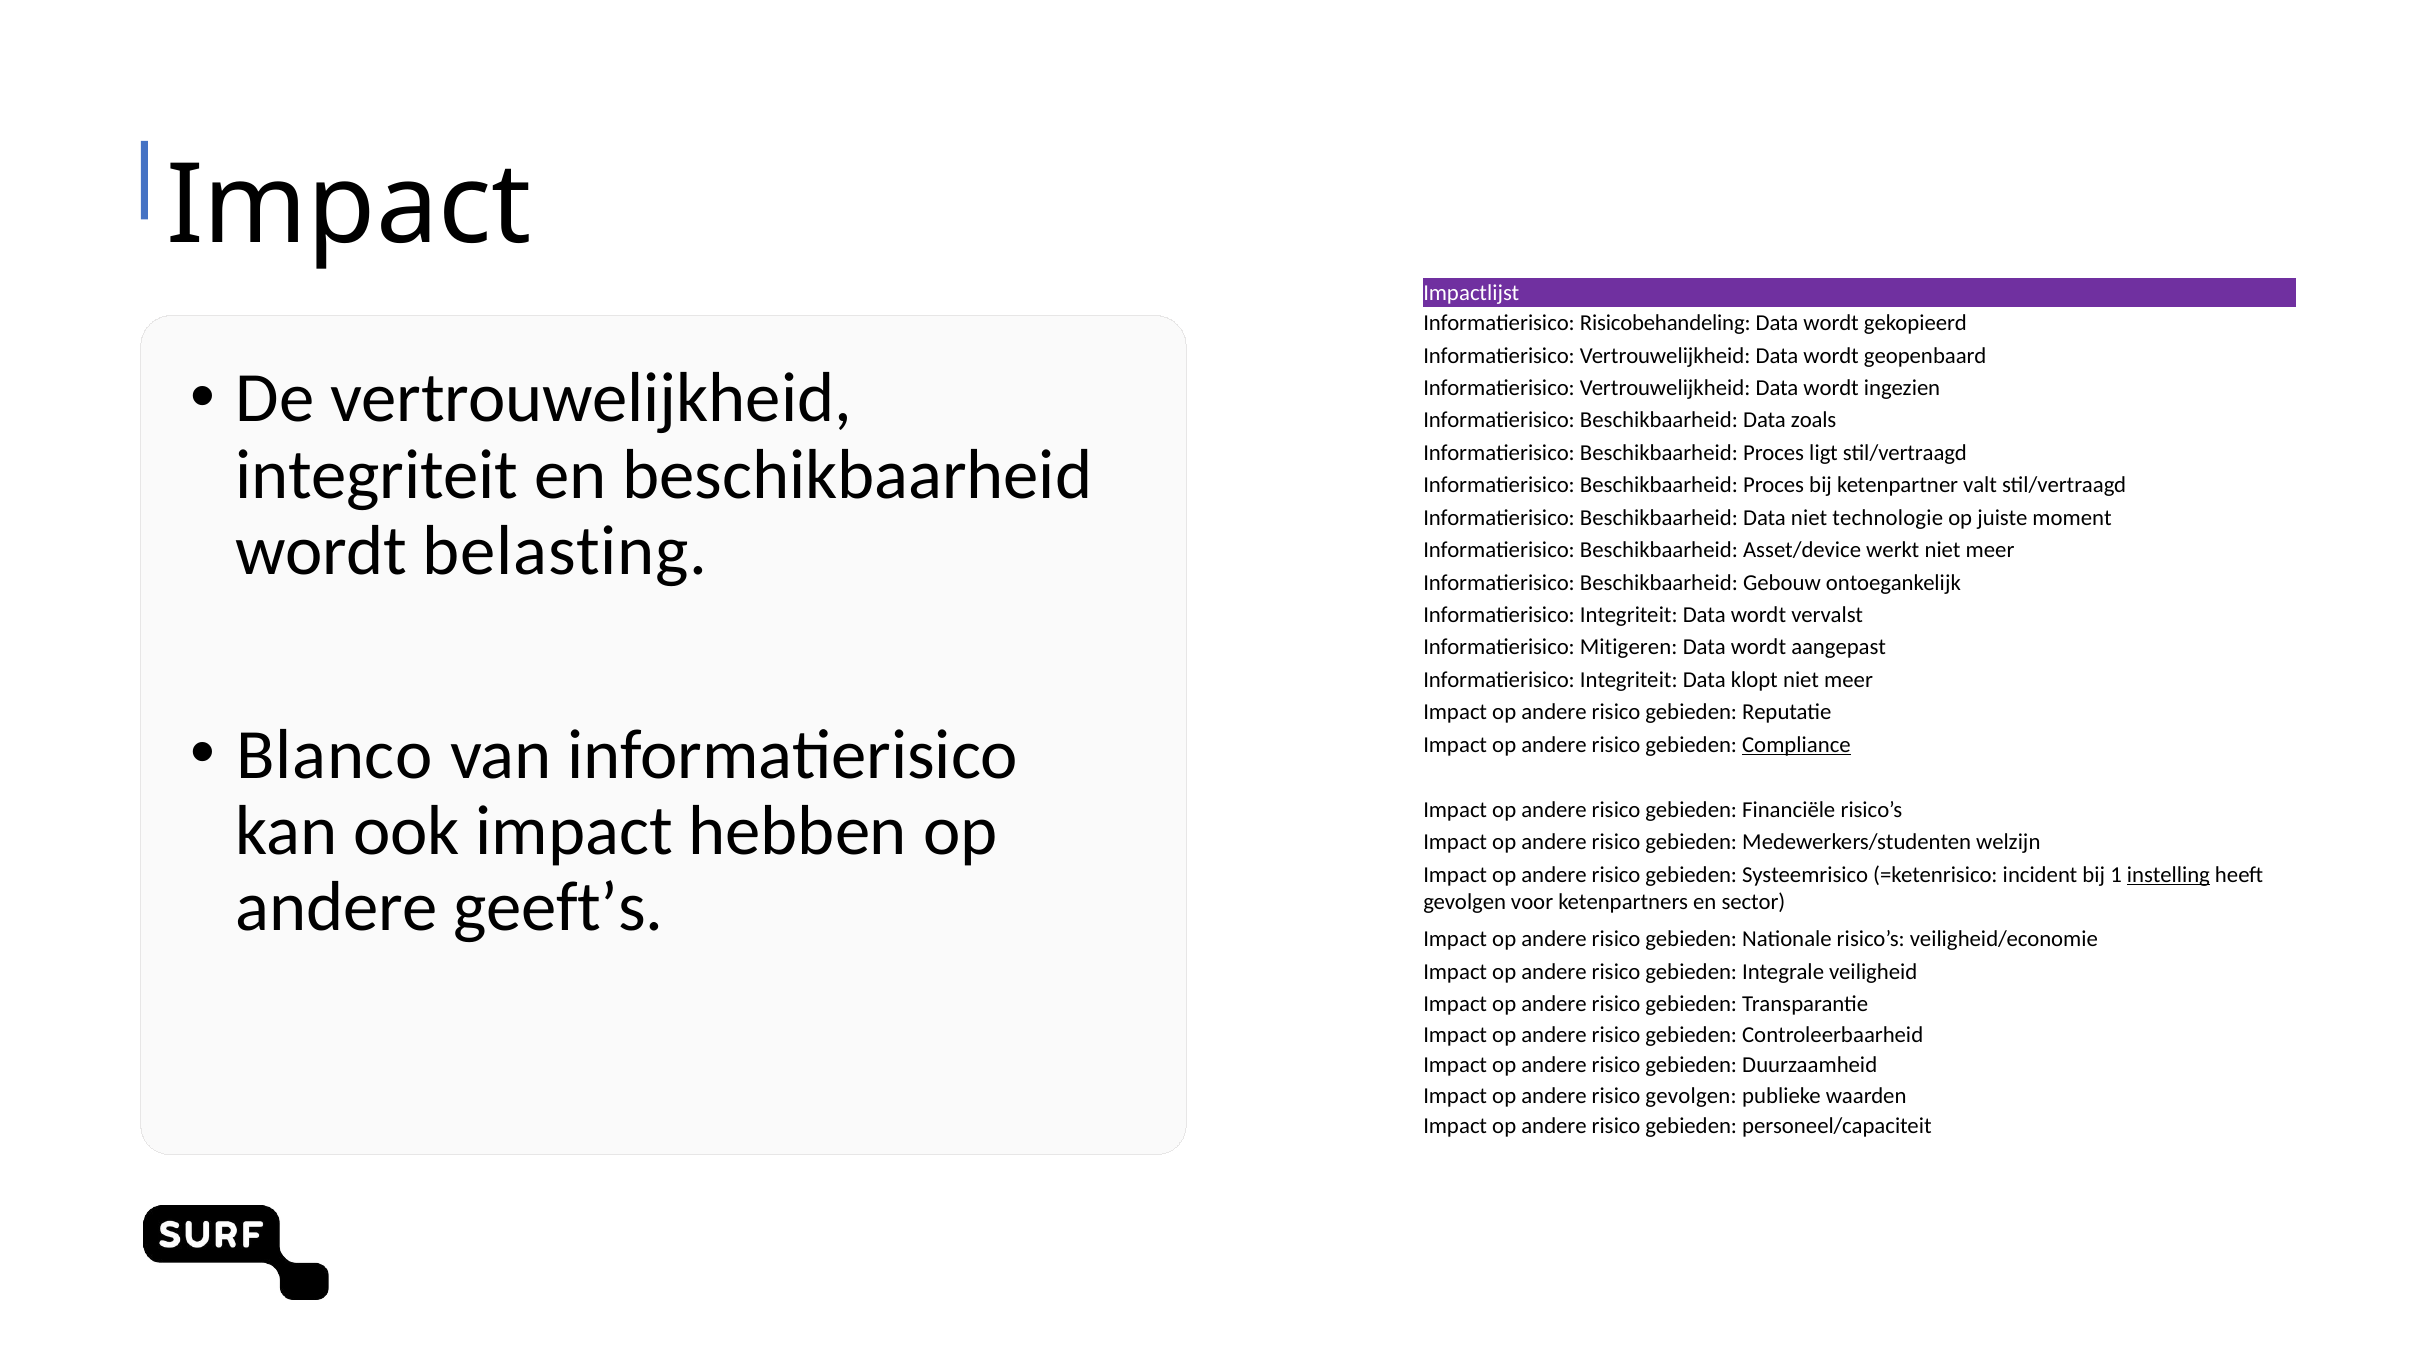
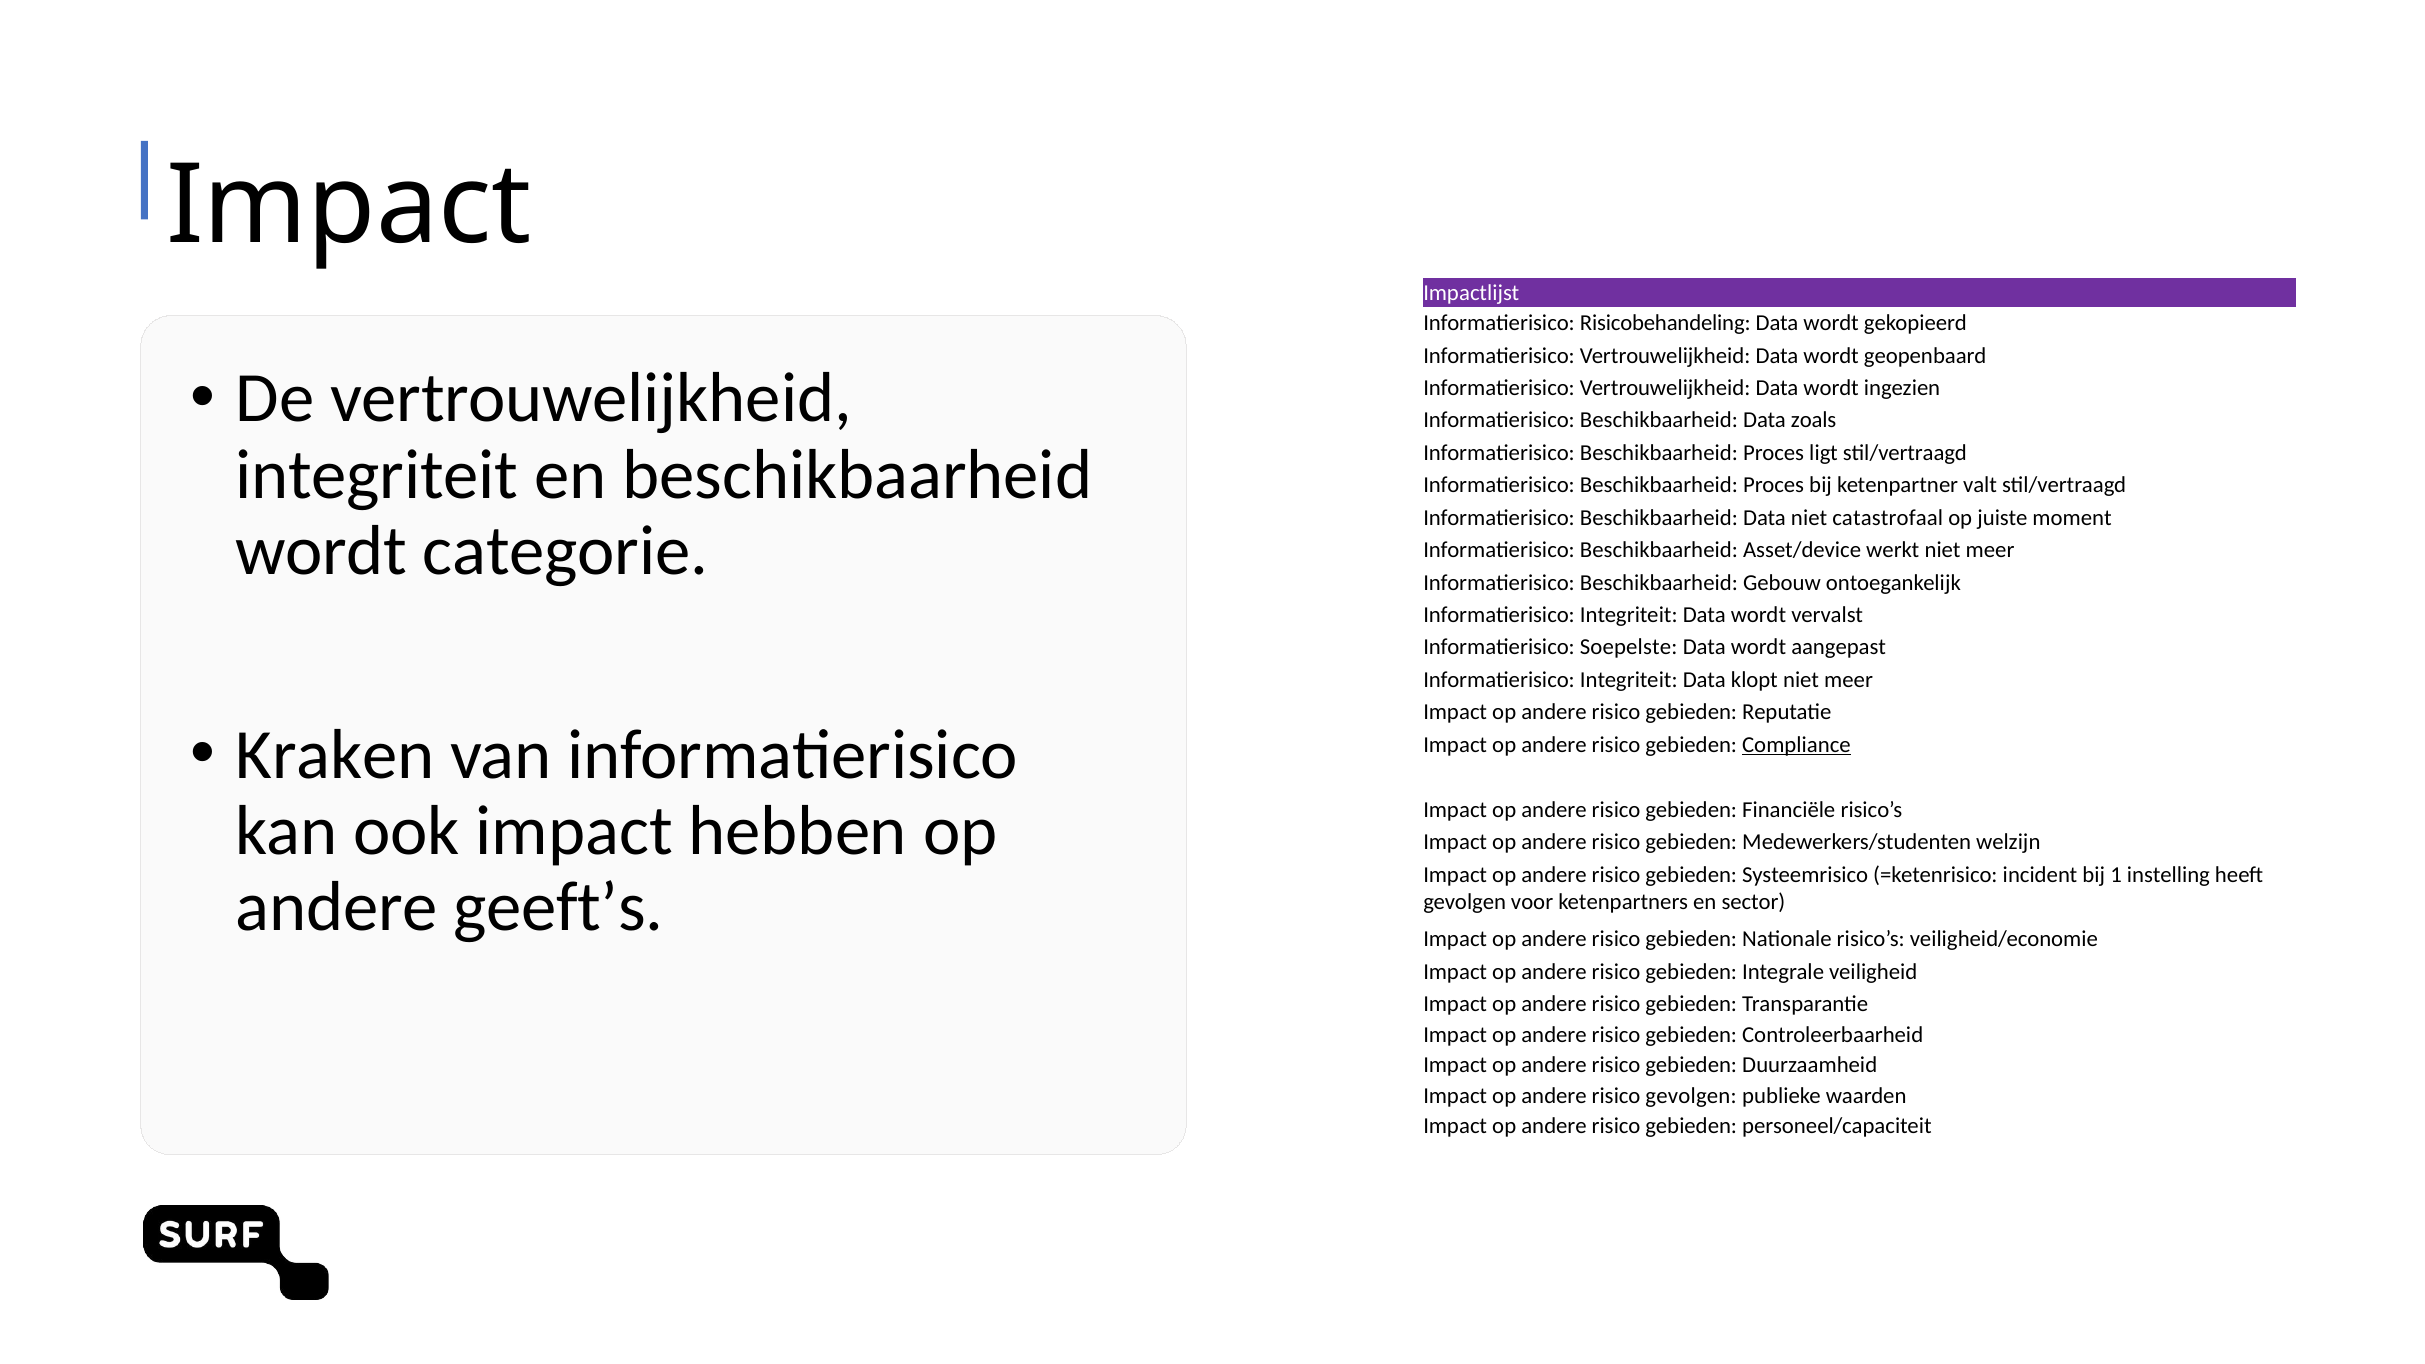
technologie: technologie -> catastrofaal
belasting: belasting -> categorie
Mitigeren: Mitigeren -> Soepelste
Blanco: Blanco -> Kraken
instelling underline: present -> none
